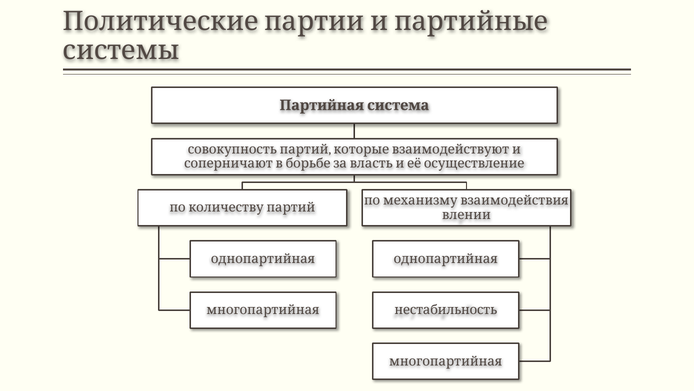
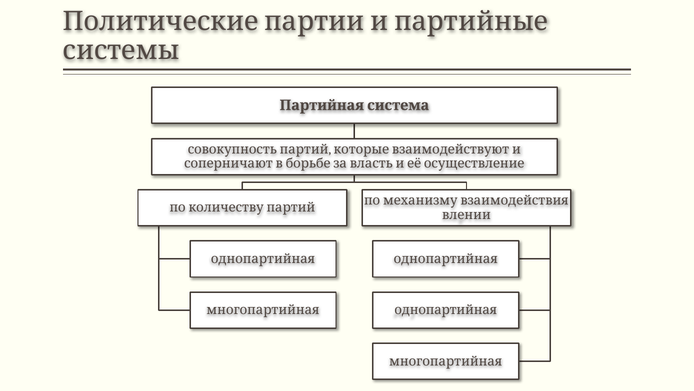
нестабильность at (446, 310): нестабильность -> однопартийная
